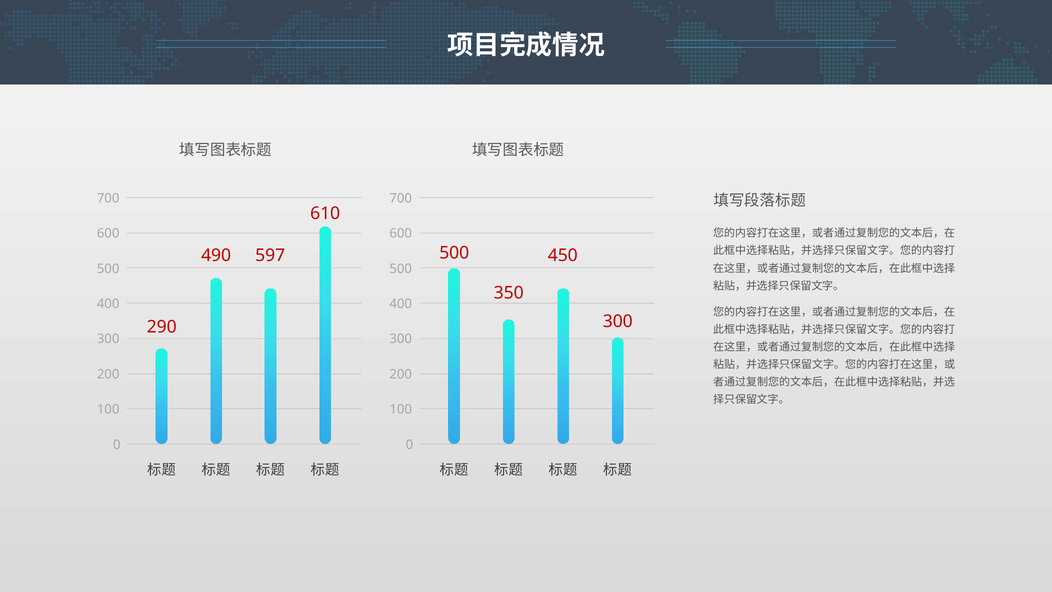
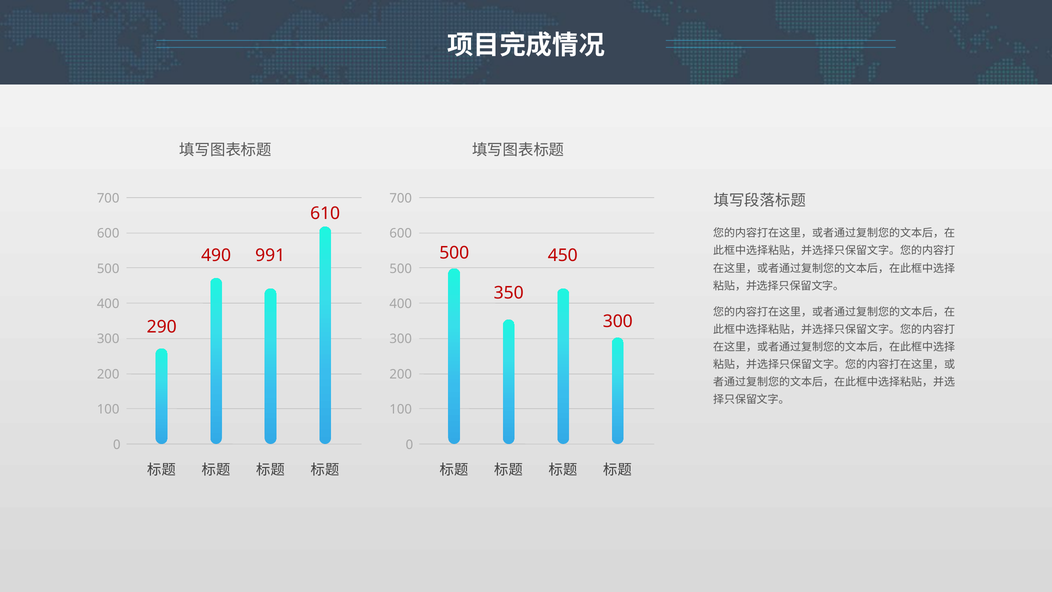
597: 597 -> 991
